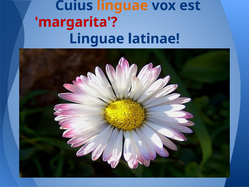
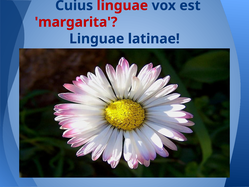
linguae at (122, 6) colour: orange -> red
